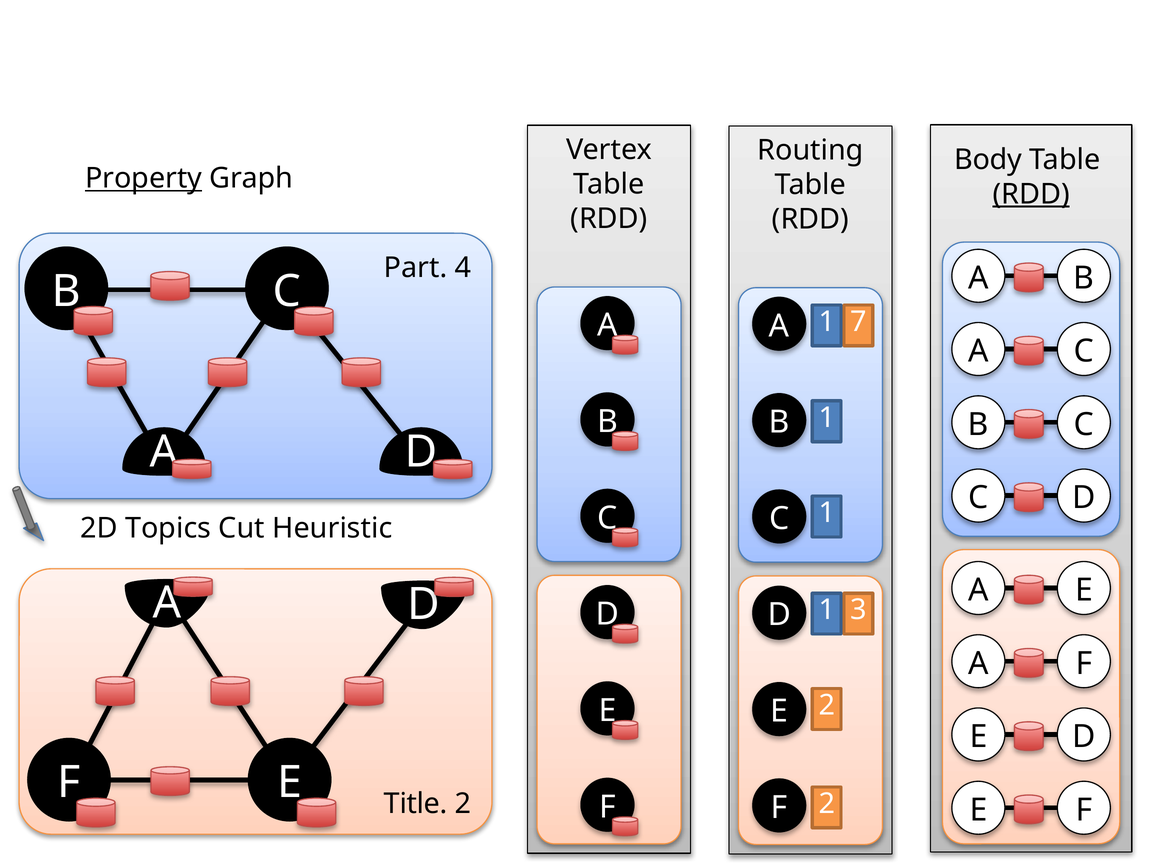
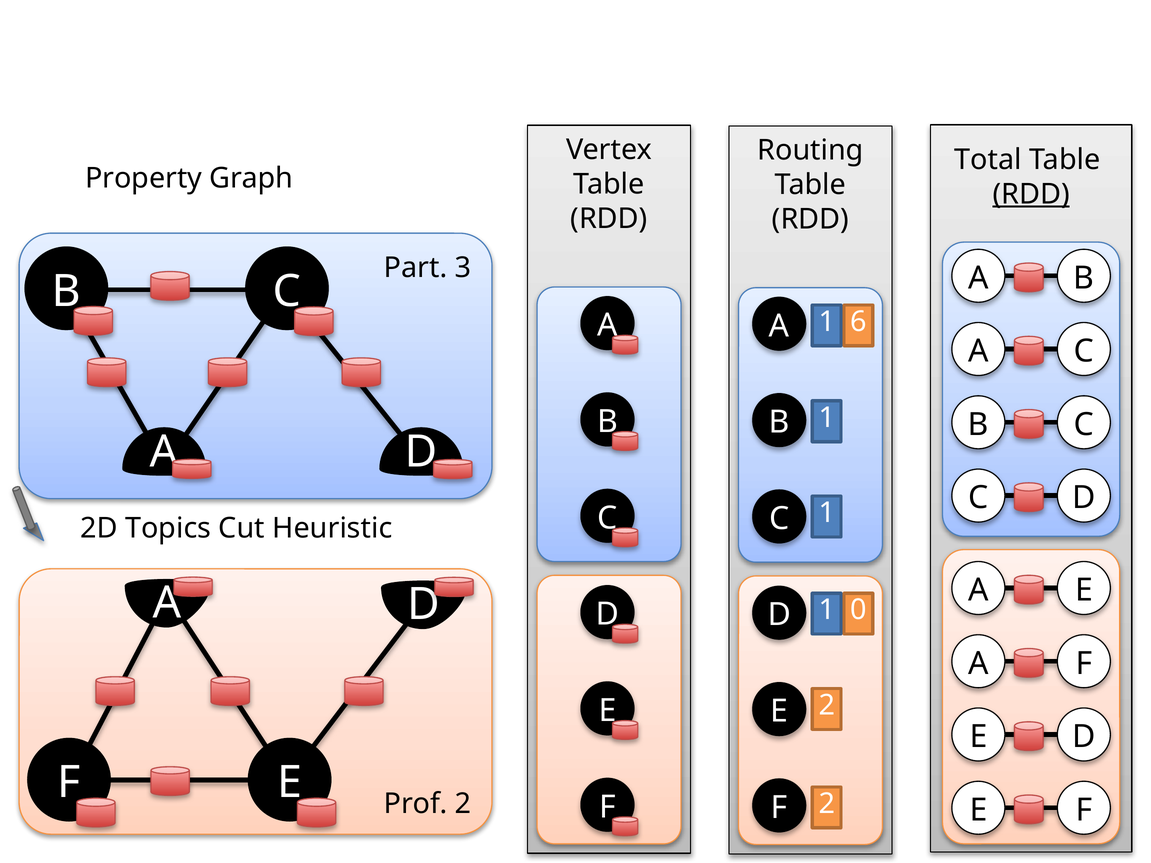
Body: Body -> Total
Property underline: present -> none
4: 4 -> 3
7: 7 -> 6
3: 3 -> 0
Title: Title -> Prof
